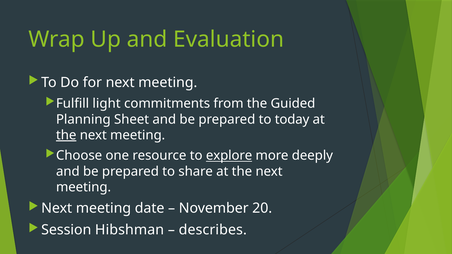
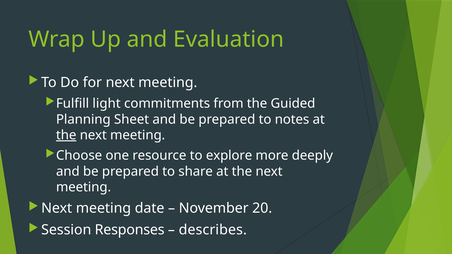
today: today -> notes
explore underline: present -> none
Hibshman: Hibshman -> Responses
